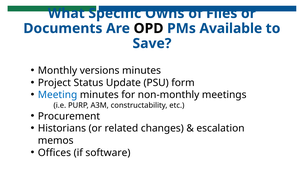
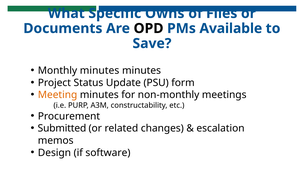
Monthly versions: versions -> minutes
Meeting colour: blue -> orange
Historians: Historians -> Submitted
Offices: Offices -> Design
